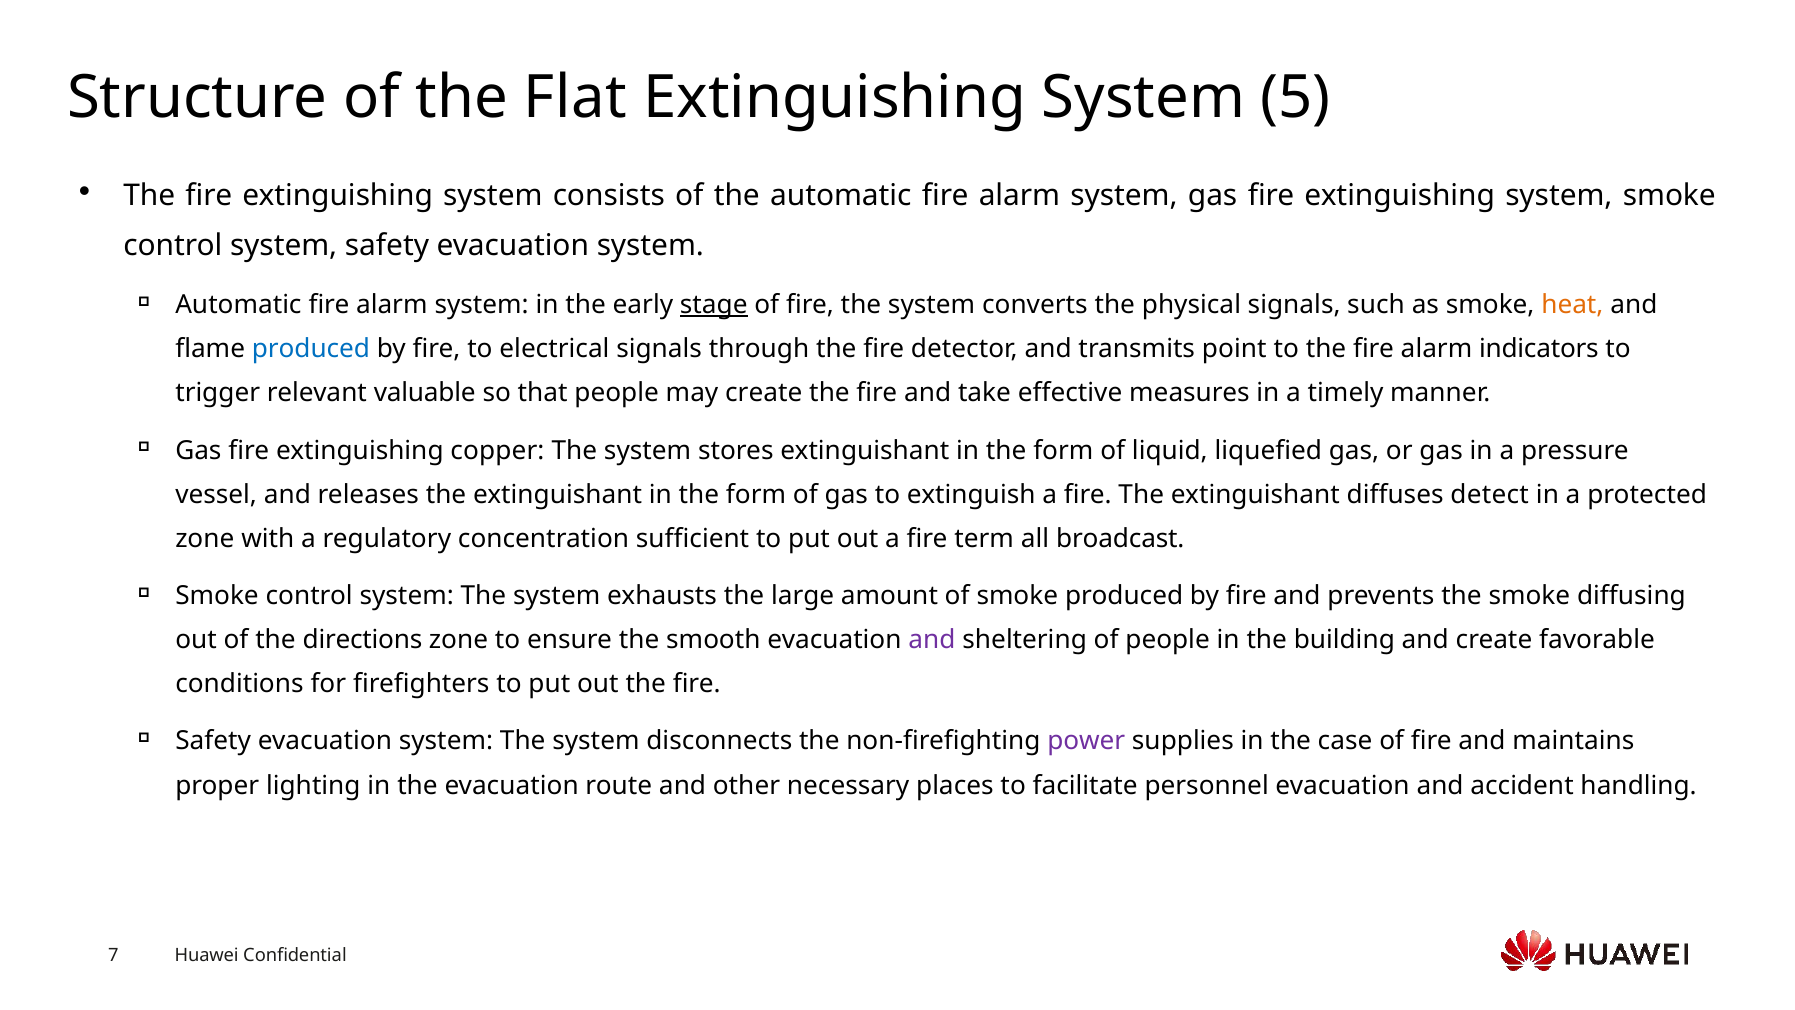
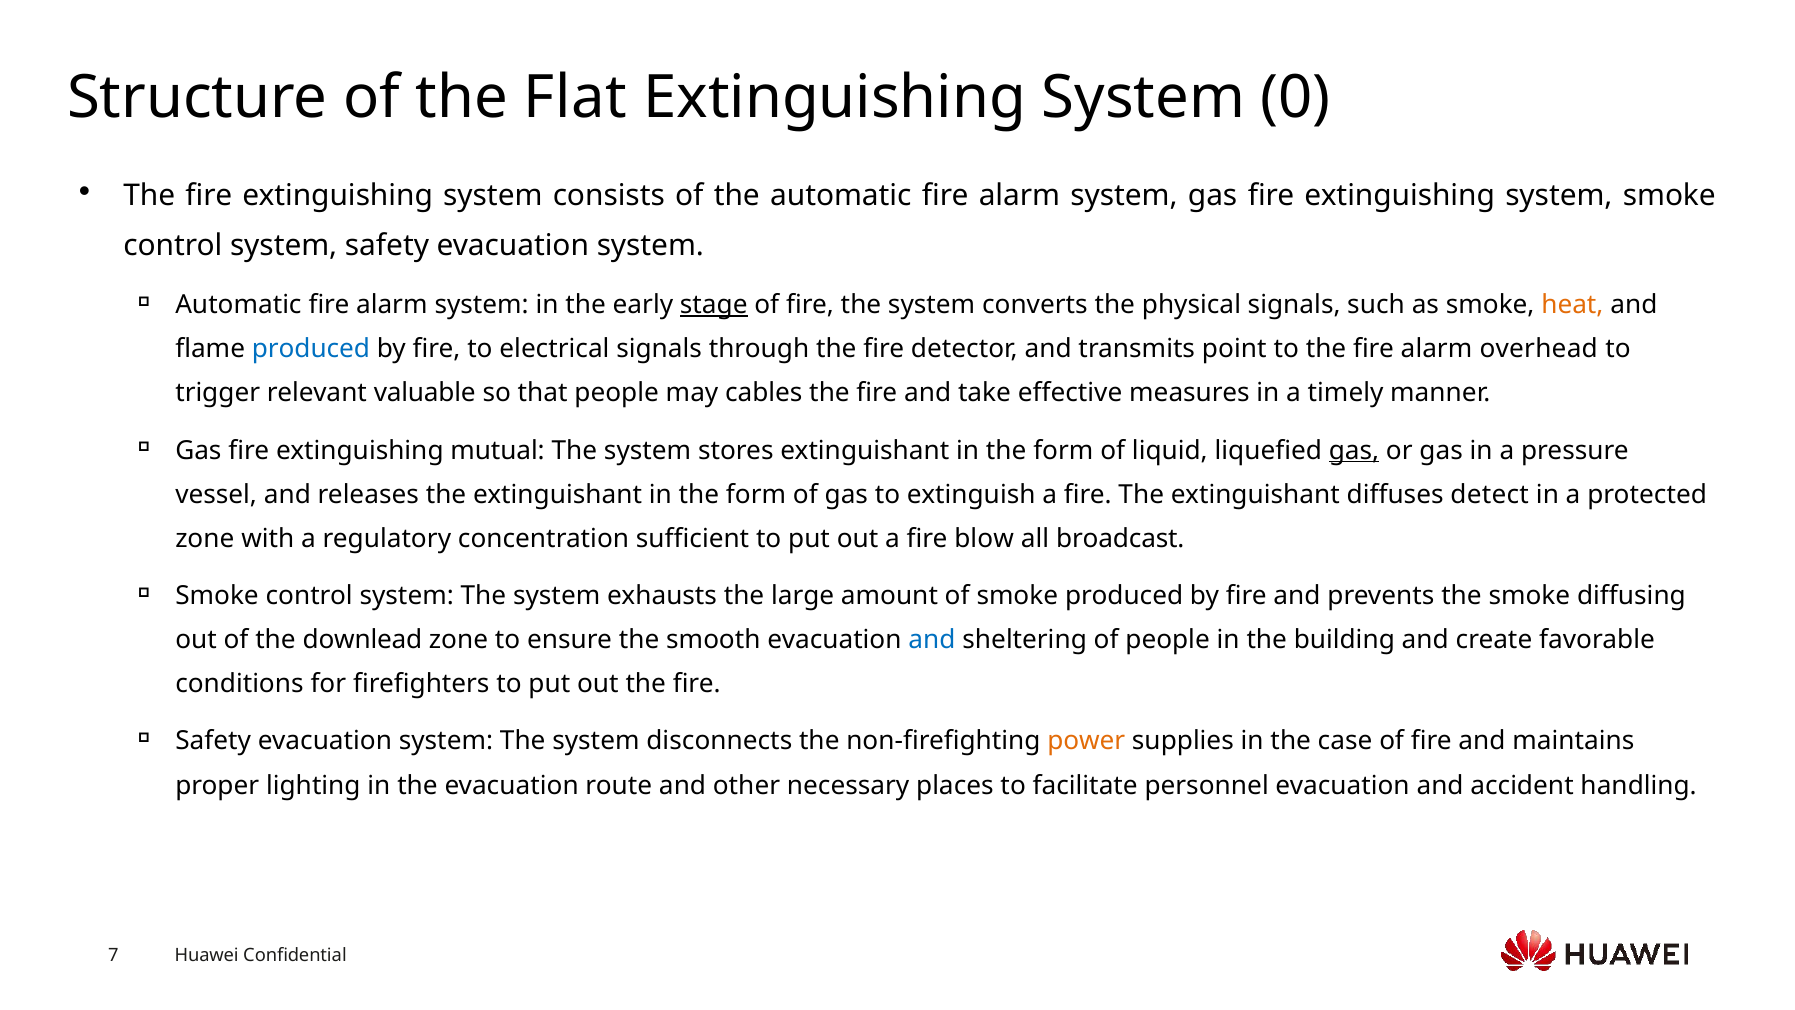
5: 5 -> 0
indicators: indicators -> overhead
may create: create -> cables
copper: copper -> mutual
gas at (1354, 450) underline: none -> present
term: term -> blow
directions: directions -> downlead
and at (932, 640) colour: purple -> blue
power colour: purple -> orange
